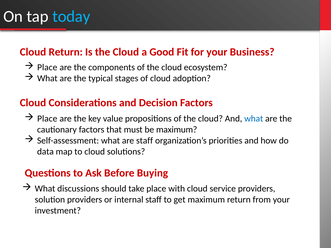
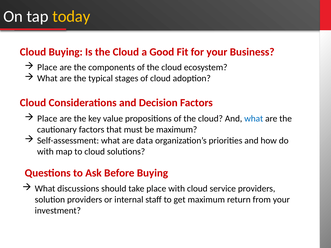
today colour: light blue -> yellow
Cloud Return: Return -> Buying
are staff: staff -> data
data at (45, 152): data -> with
